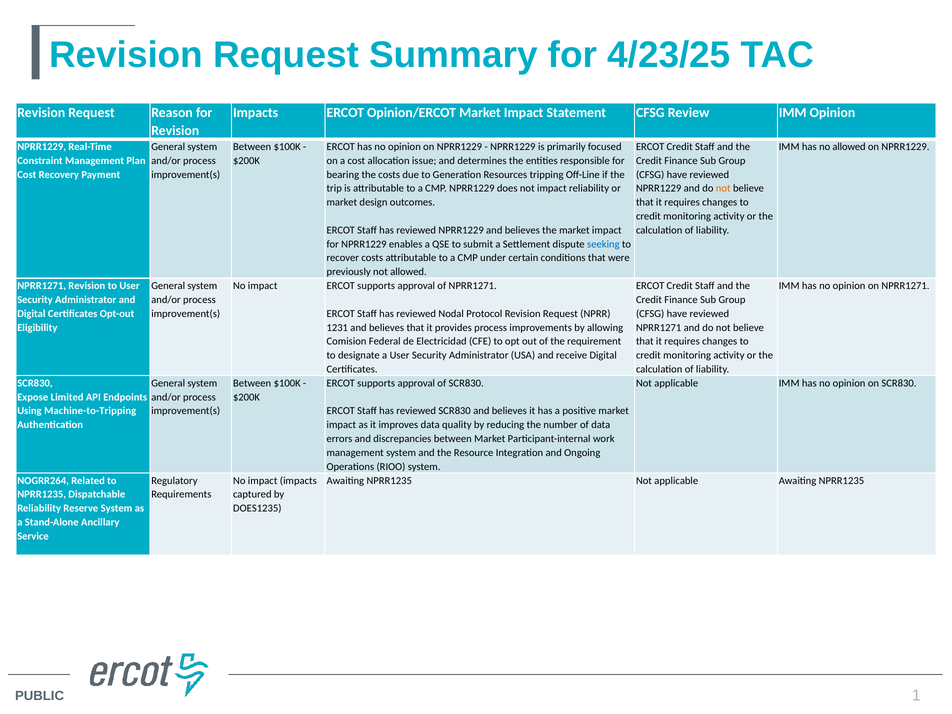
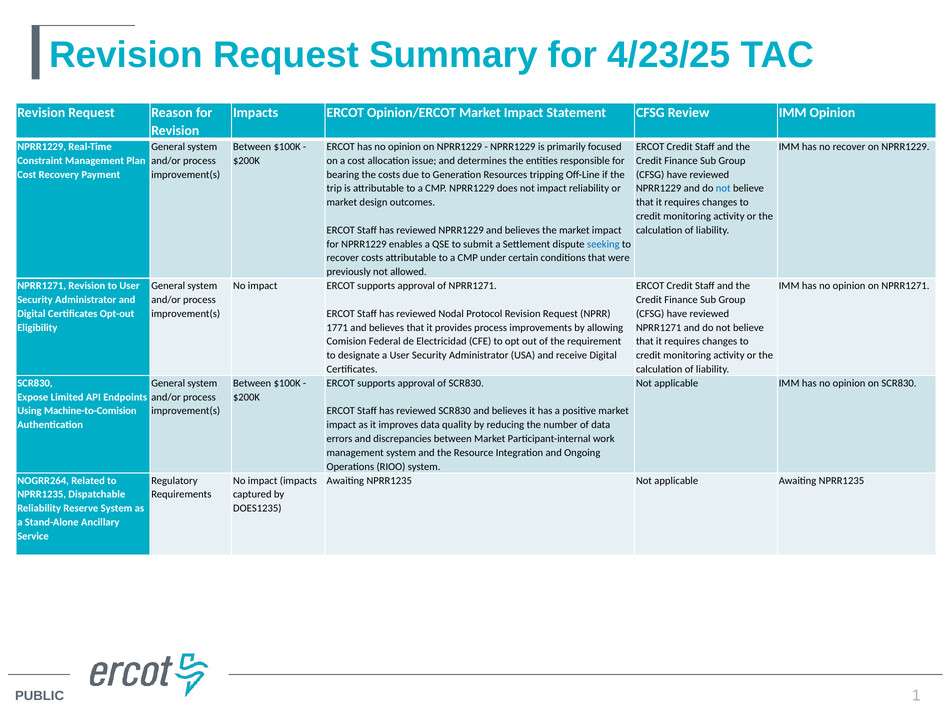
no allowed: allowed -> recover
not at (723, 188) colour: orange -> blue
1231: 1231 -> 1771
Machine-to-Tripping: Machine-to-Tripping -> Machine-to-Comision
